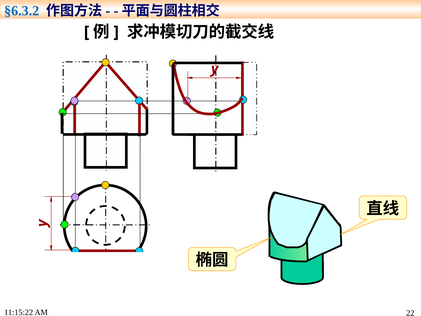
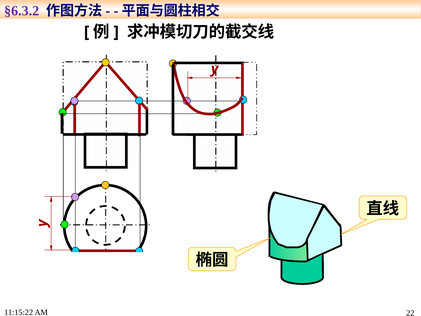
§6.3.2 colour: blue -> purple
